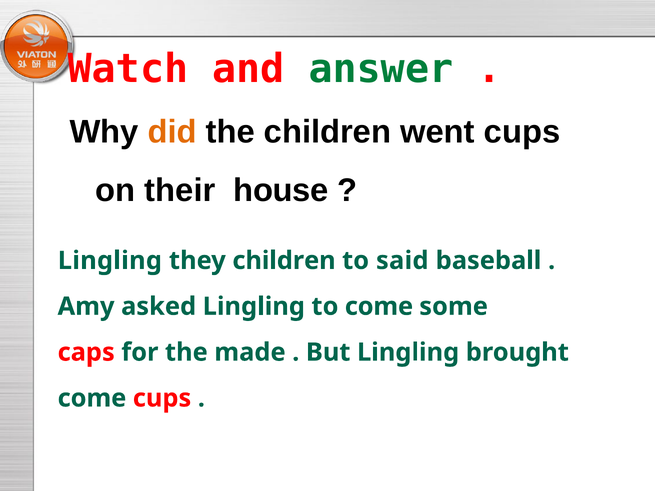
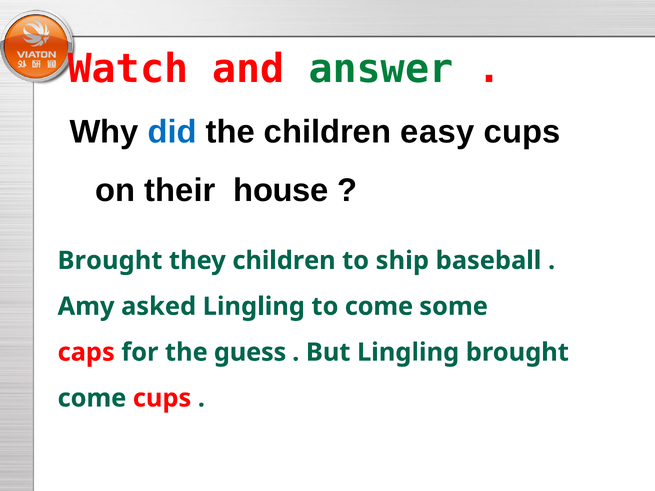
did colour: orange -> blue
went: went -> easy
Lingling at (110, 261): Lingling -> Brought
said: said -> ship
made: made -> guess
